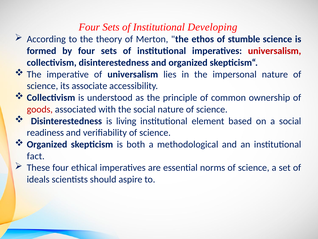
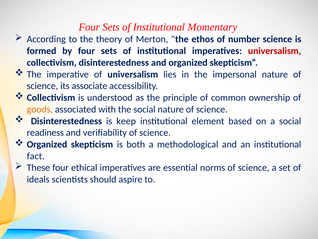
Developing: Developing -> Momentary
stumble: stumble -> number
goods colour: red -> orange
living: living -> keep
